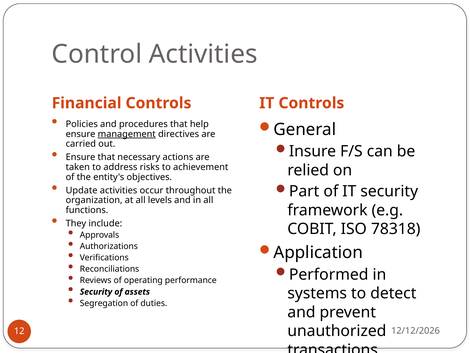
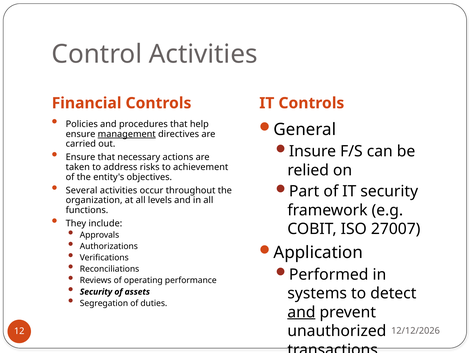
Update: Update -> Several
78318: 78318 -> 27007
and at (301, 312) underline: none -> present
